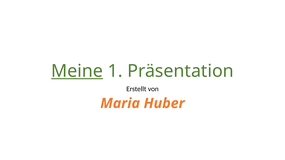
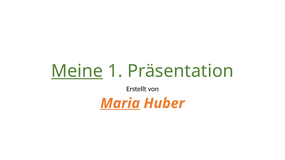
Maria underline: none -> present
